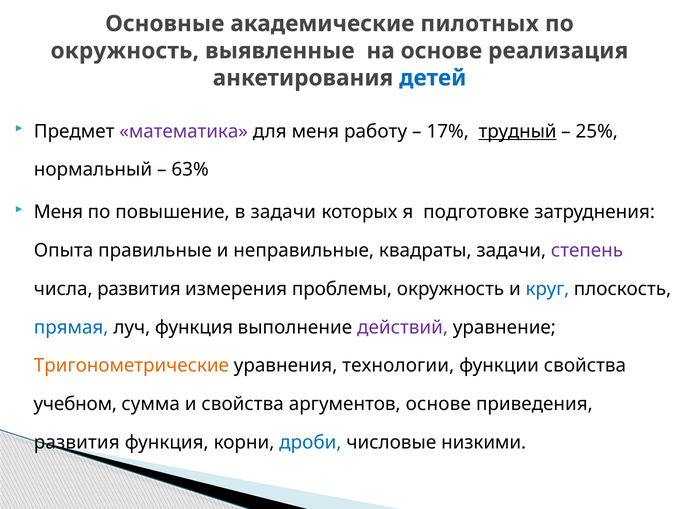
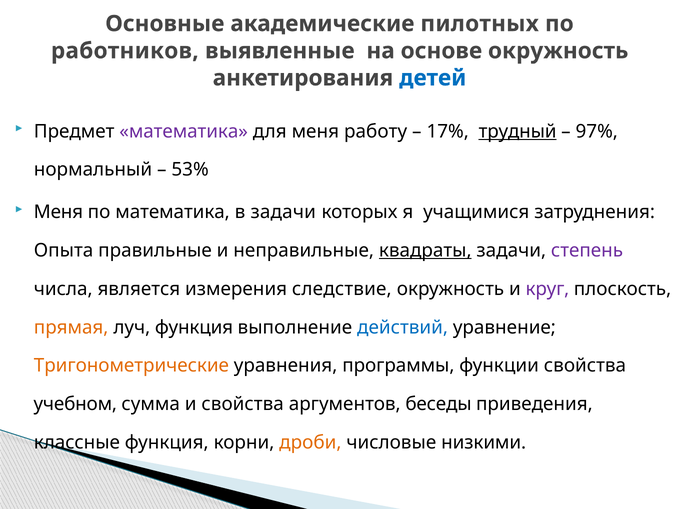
окружность at (125, 51): окружность -> работников
основе реализация: реализация -> окружность
25%: 25% -> 97%
63%: 63% -> 53%
по повышение: повышение -> математика
подготовке: подготовке -> учащимися
квадраты underline: none -> present
числа развития: развития -> является
проблемы: проблемы -> следствие
круг colour: blue -> purple
прямая colour: blue -> orange
действий colour: purple -> blue
технологии: технологии -> программы
аргументов основе: основе -> беседы
развития at (77, 443): развития -> классные
дроби colour: blue -> orange
